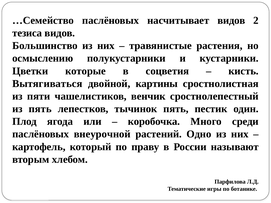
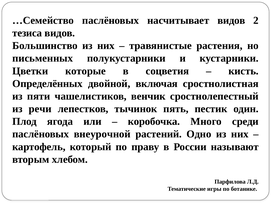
осмыслению: осмыслению -> письменных
Вытягиваться: Вытягиваться -> Определённых
картины: картины -> включая
из пять: пять -> речи
